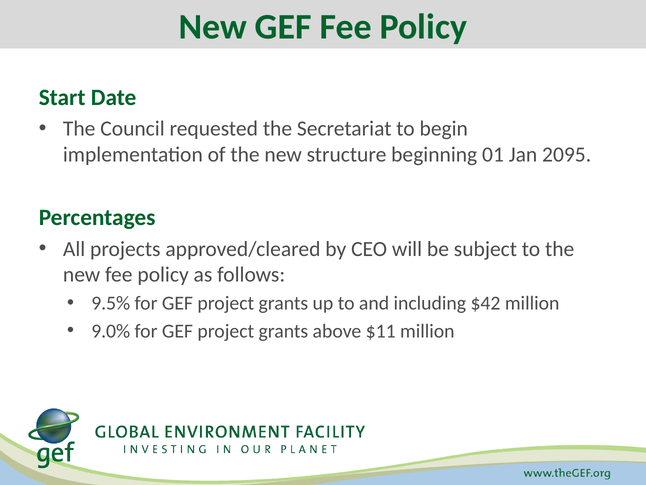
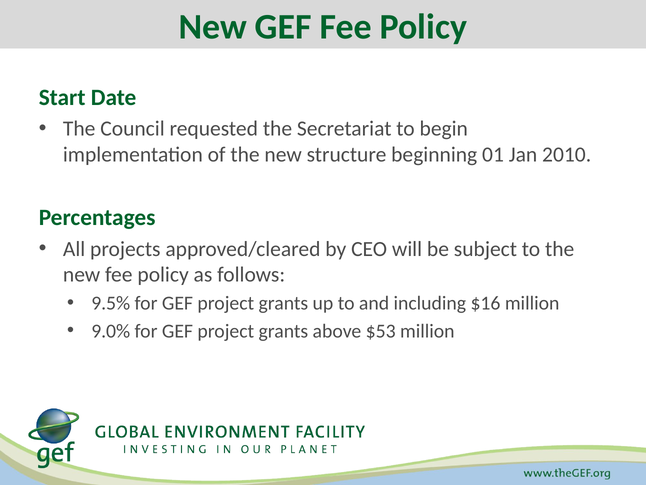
2095: 2095 -> 2010
$42: $42 -> $16
$11: $11 -> $53
